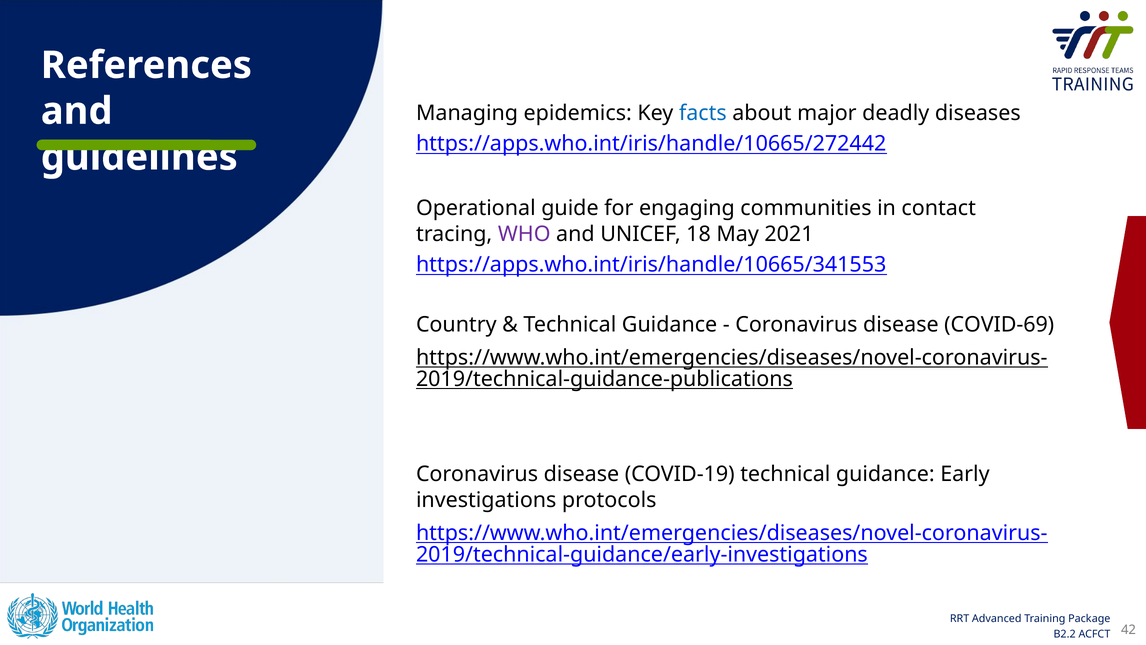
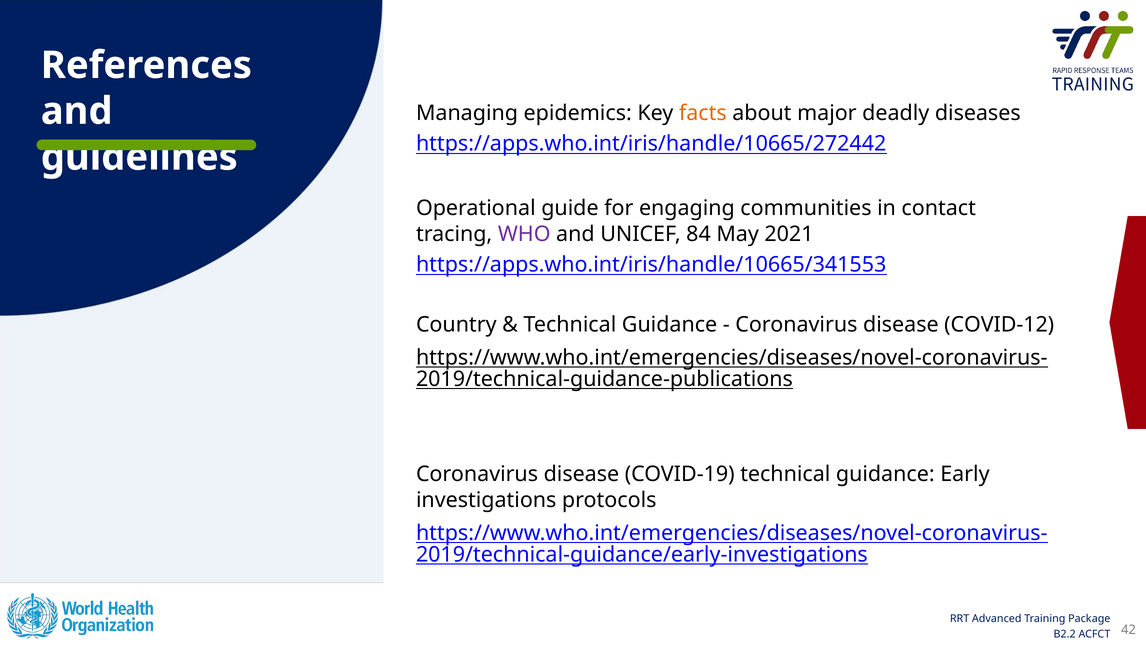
facts colour: blue -> orange
18: 18 -> 84
COVID-69: COVID-69 -> COVID-12
